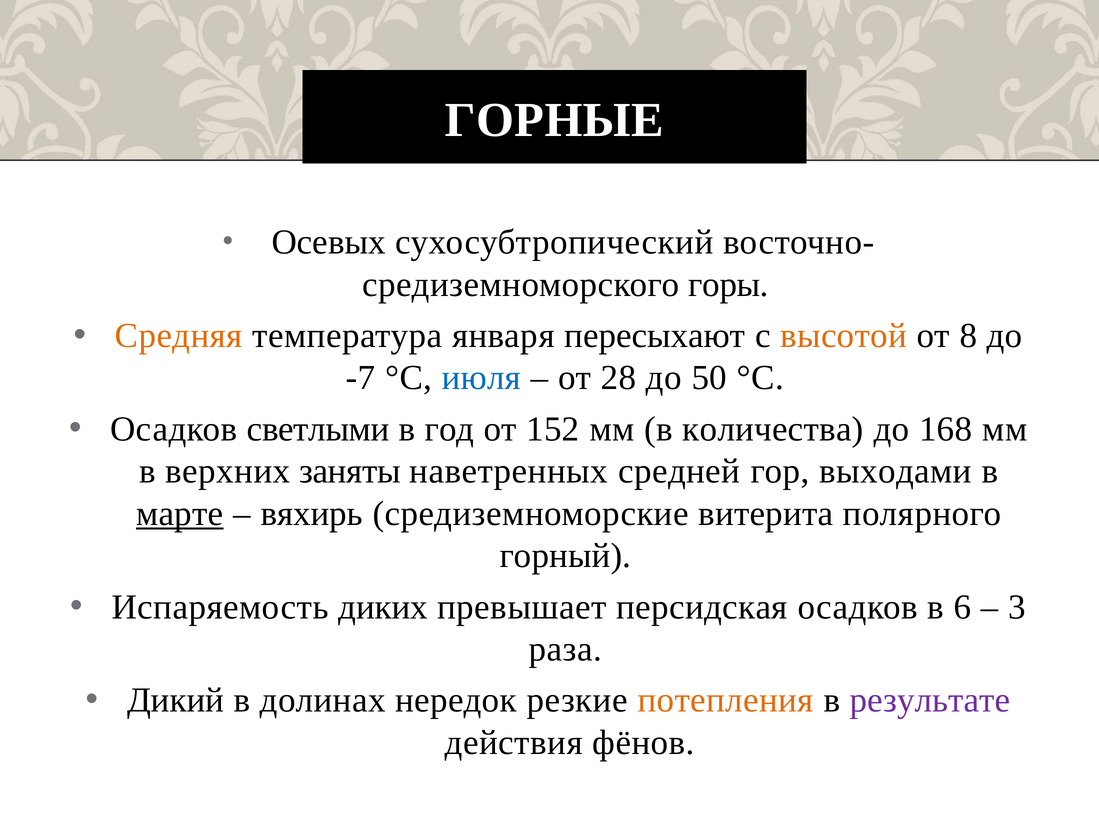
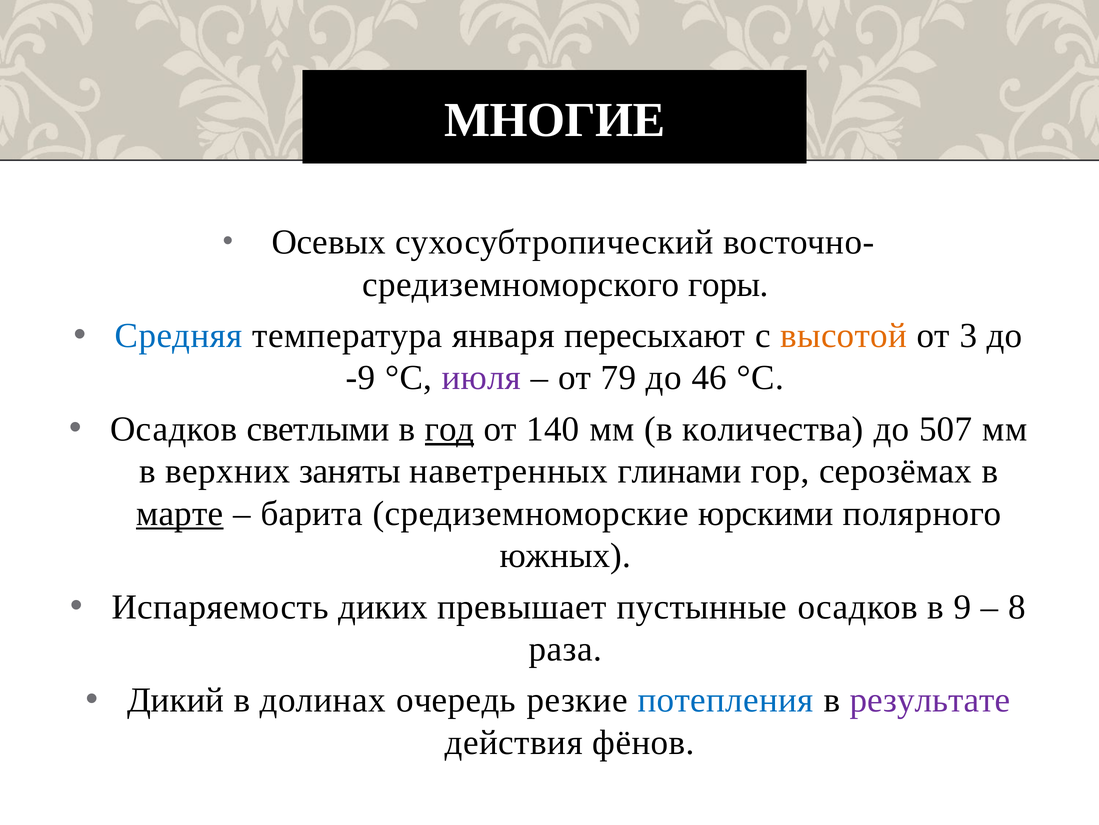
ГОРНЫЕ: ГОРНЫЕ -> МНОГИЕ
Средняя colour: orange -> blue
8: 8 -> 3
-7: -7 -> -9
июля colour: blue -> purple
28: 28 -> 79
50: 50 -> 46
год underline: none -> present
152: 152 -> 140
168: 168 -> 507
средней: средней -> глинами
выходами: выходами -> серозёмах
вяхирь: вяхирь -> барита
витерита: витерита -> юрскими
горный: горный -> южных
персидская: персидская -> пустынные
6: 6 -> 9
3: 3 -> 8
нередок: нередок -> очередь
потепления colour: orange -> blue
